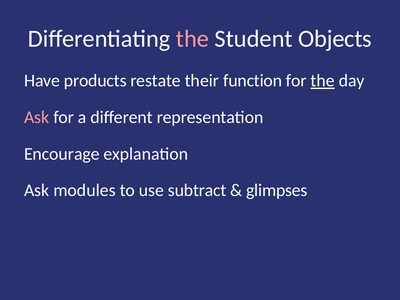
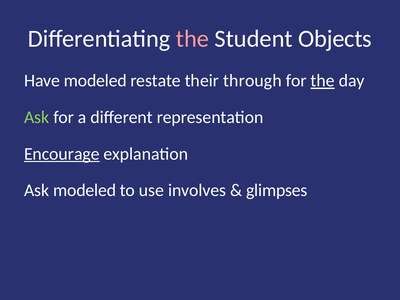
Have products: products -> modeled
function: function -> through
Ask at (37, 117) colour: pink -> light green
Encourage underline: none -> present
Ask modules: modules -> modeled
subtract: subtract -> involves
